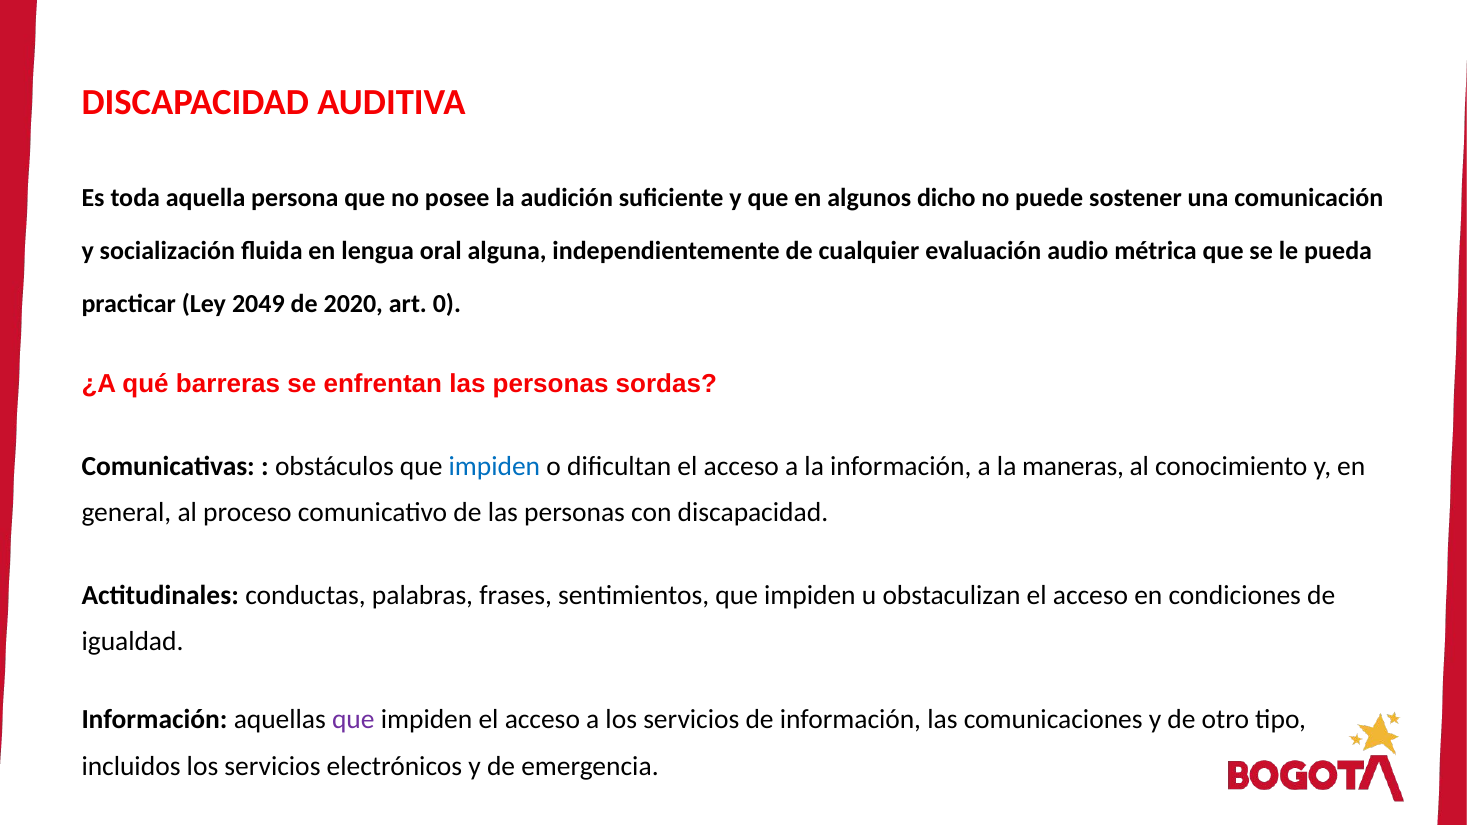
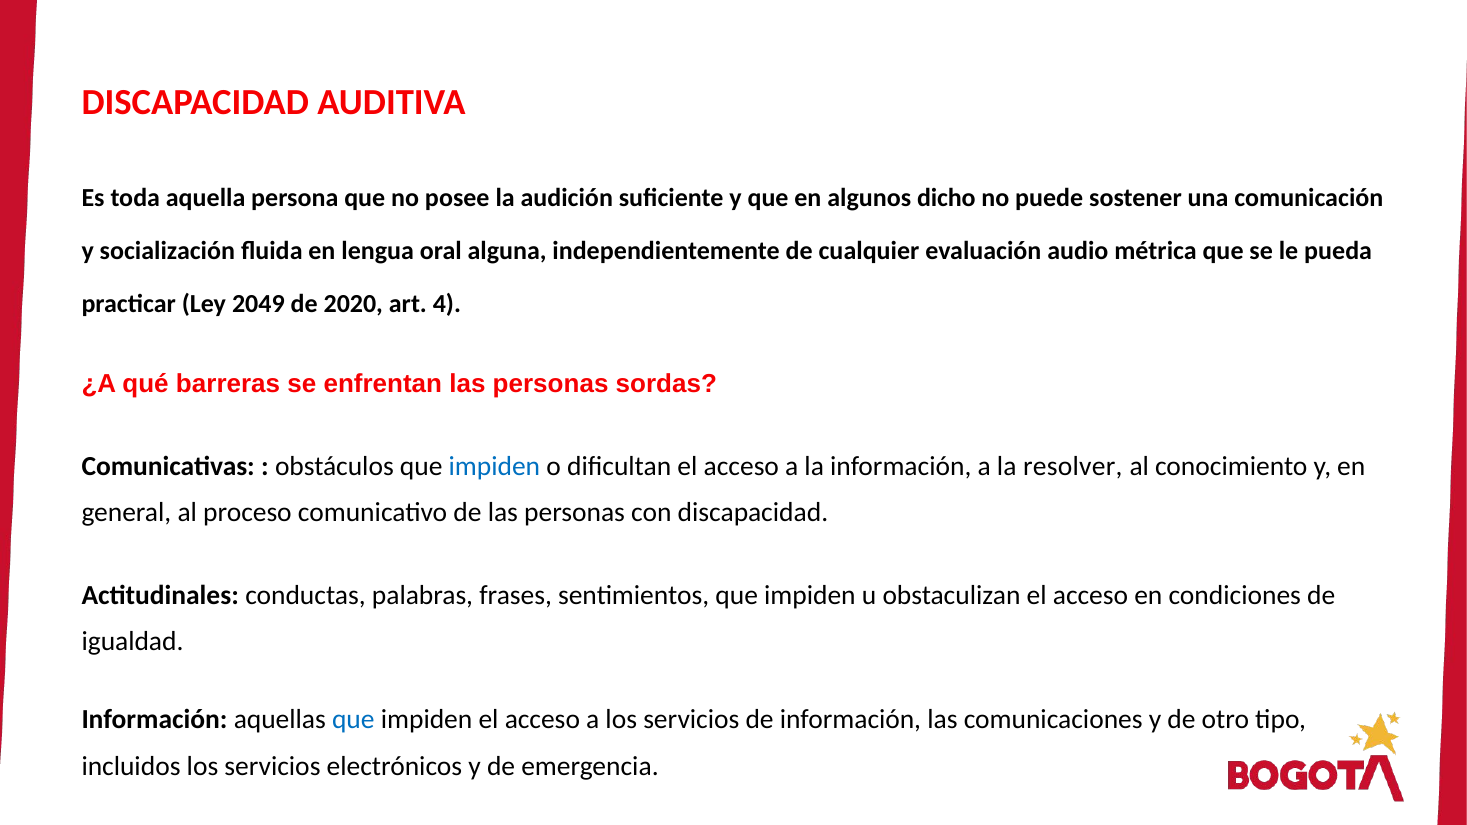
0: 0 -> 4
maneras: maneras -> resolver
que at (353, 720) colour: purple -> blue
